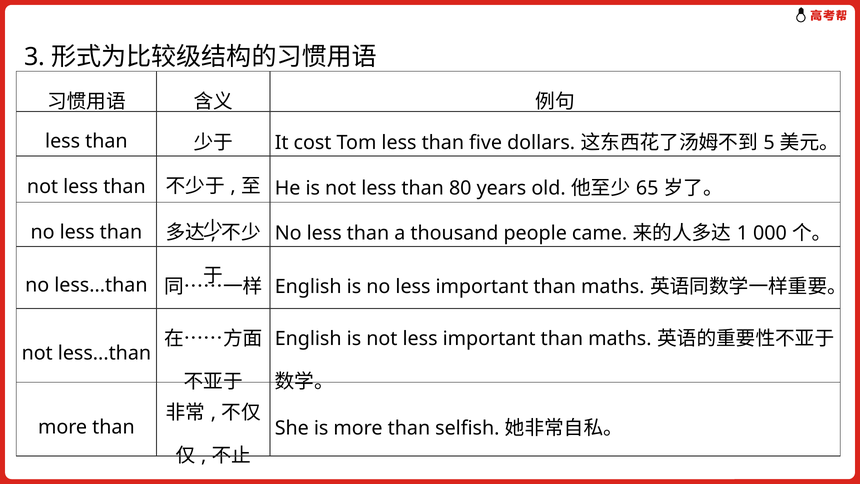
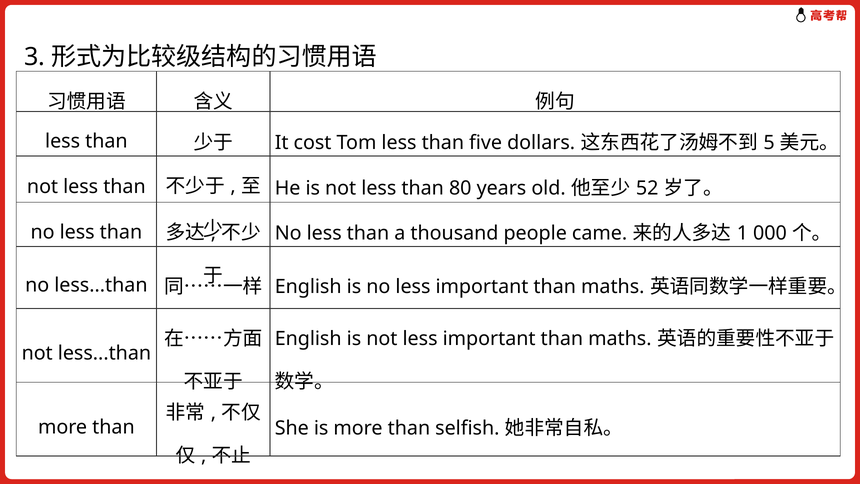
65: 65 -> 52
